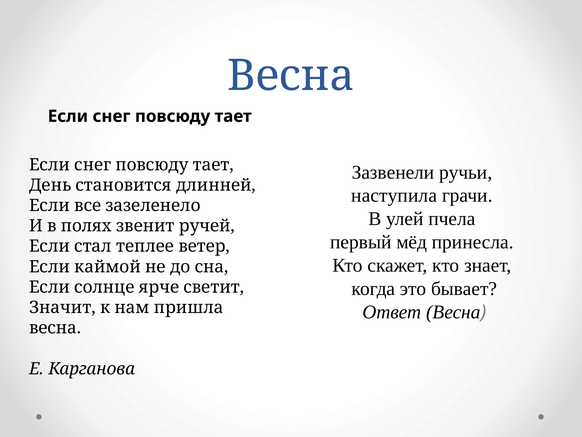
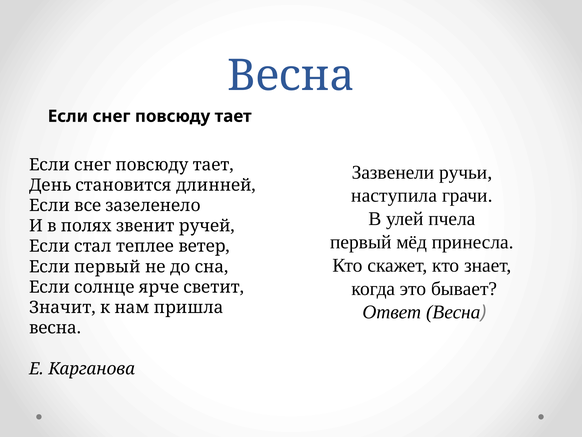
Если каймой: каймой -> первый
